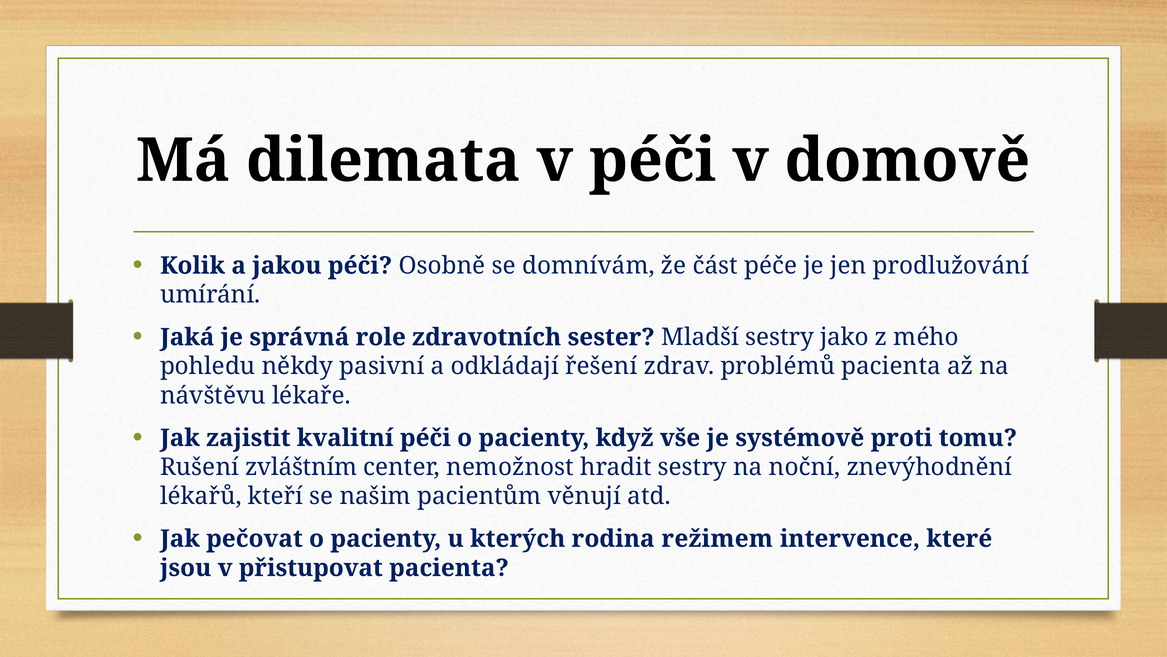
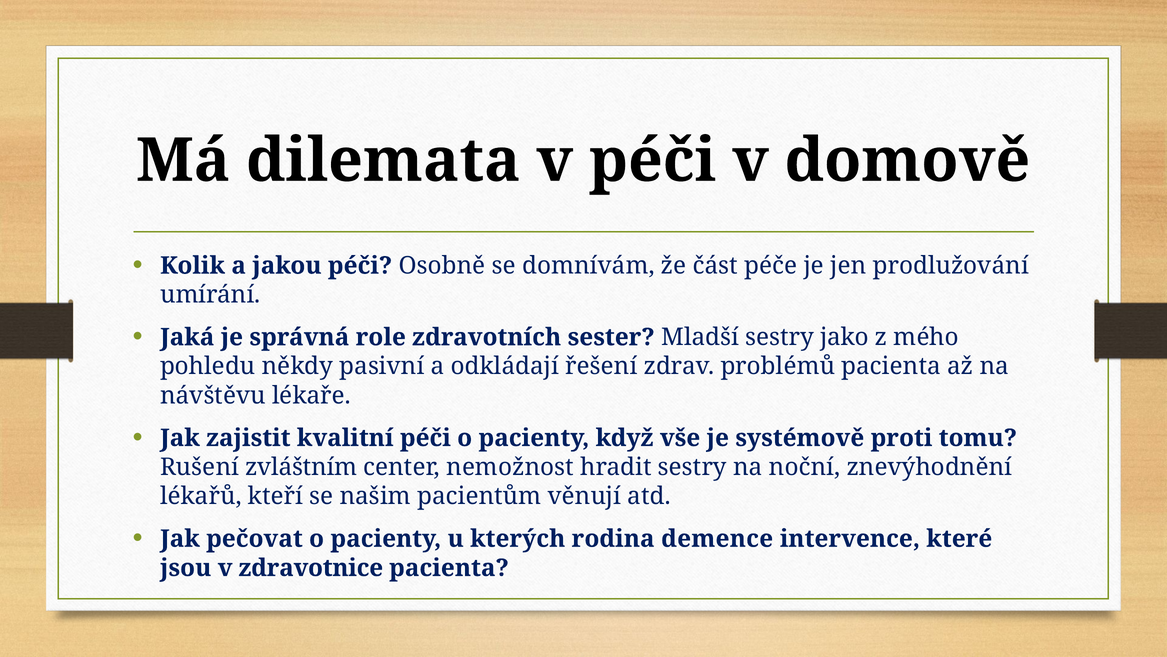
režimem: režimem -> demence
přistupovat: přistupovat -> zdravotnice
